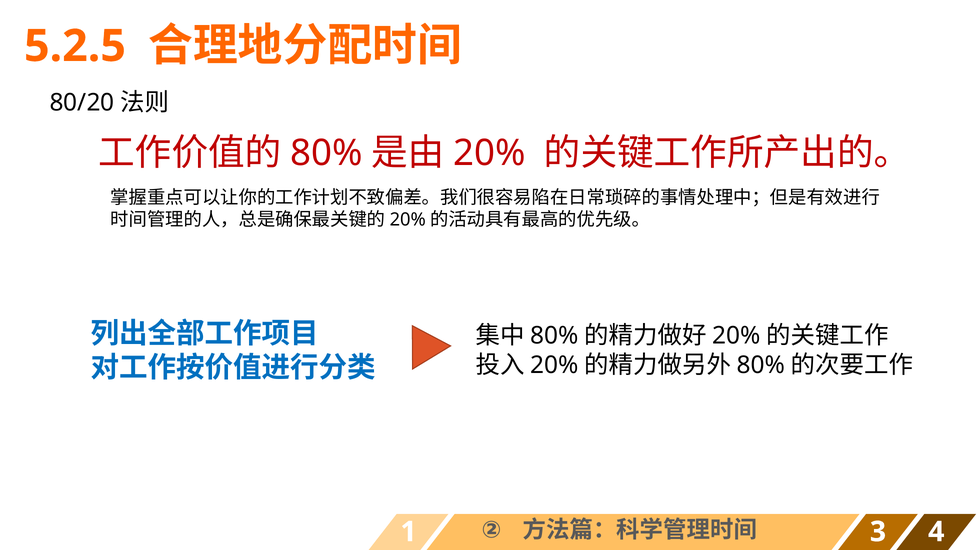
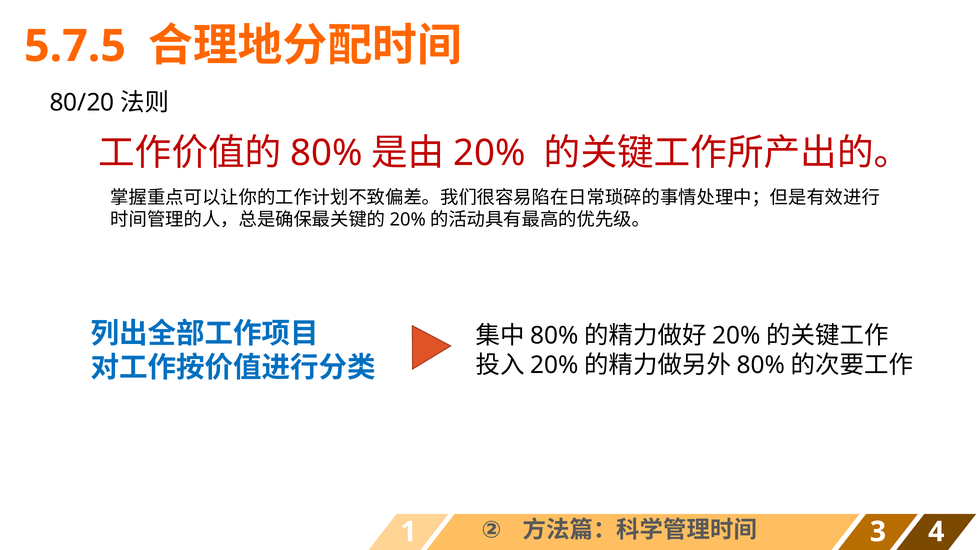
5.2.5: 5.2.5 -> 5.7.5
